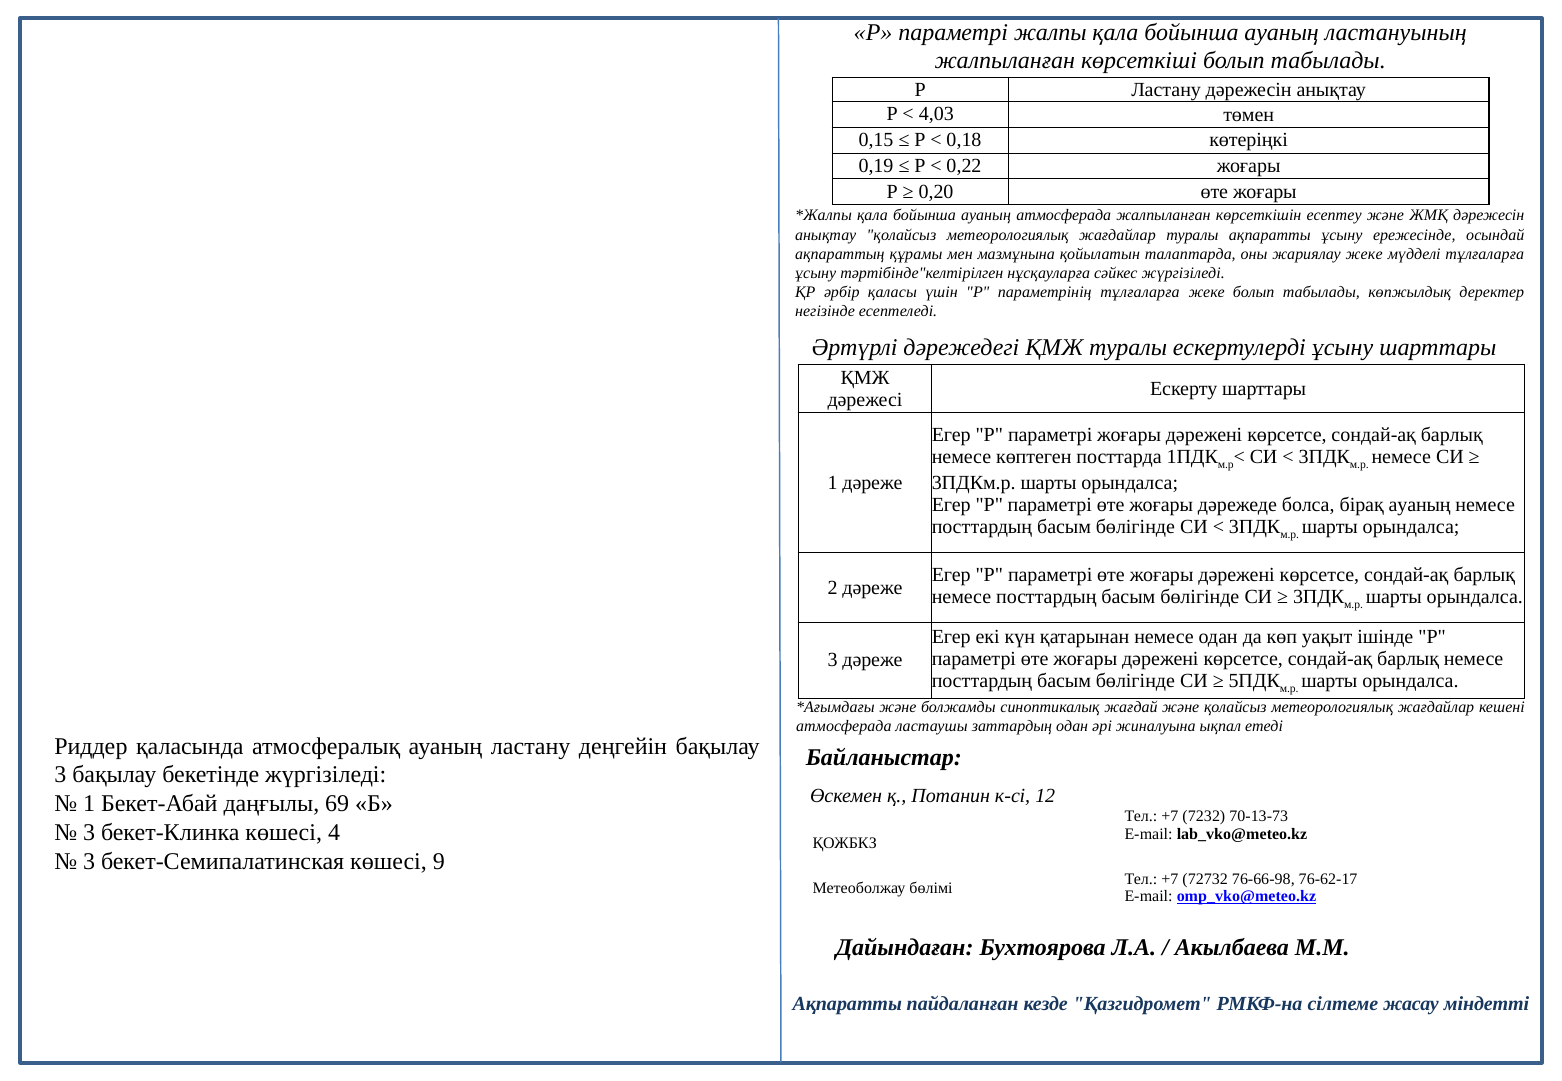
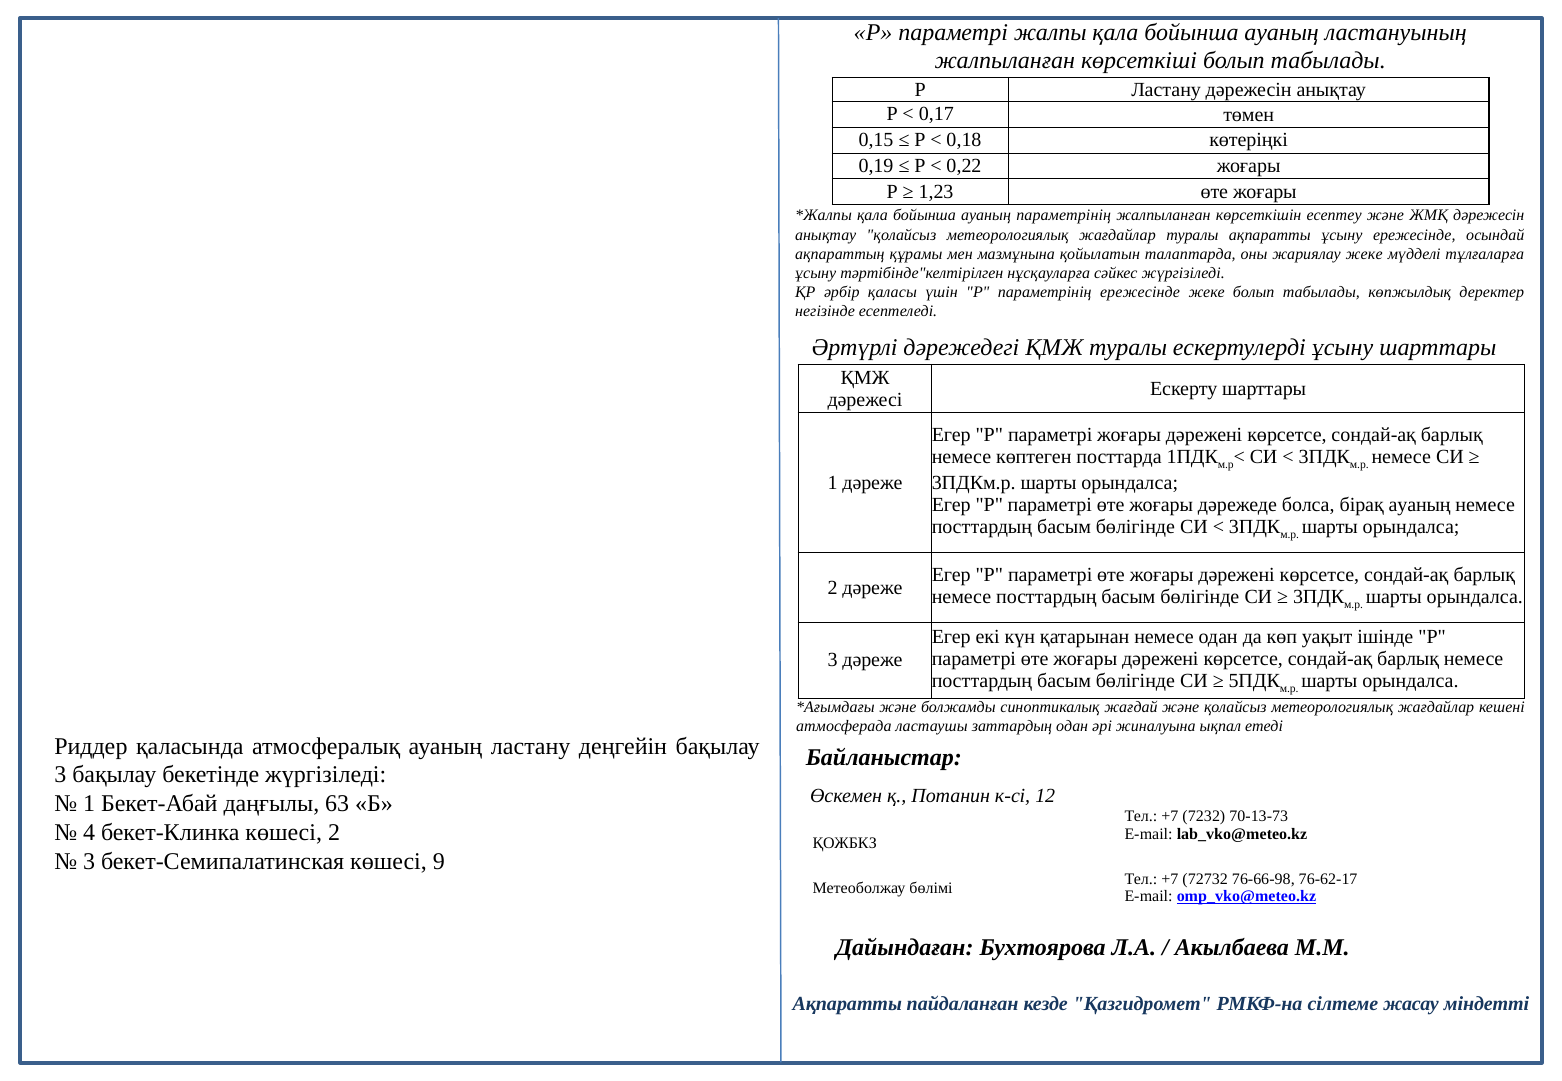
4,03: 4,03 -> 0,17
0,20: 0,20 -> 1,23
ауаның атмосферада: атмосферада -> параметрінің
параметрінің тұлғаларға: тұлғаларға -> ережесінде
69: 69 -> 63
3 at (89, 833): 3 -> 4
көшесі 4: 4 -> 2
